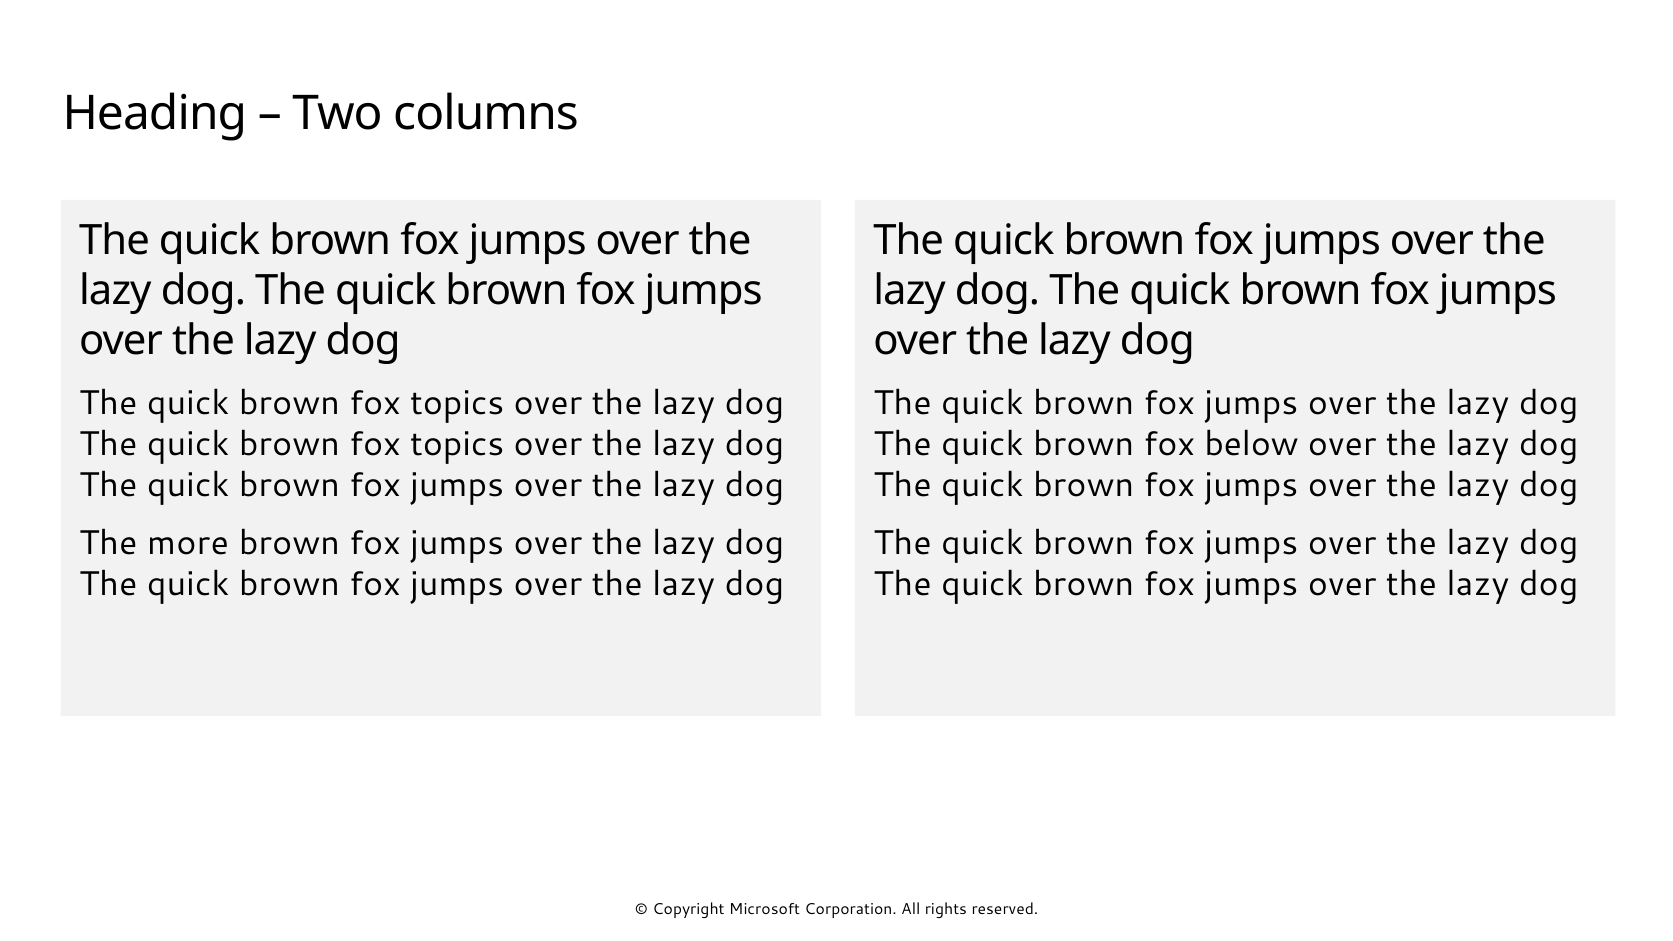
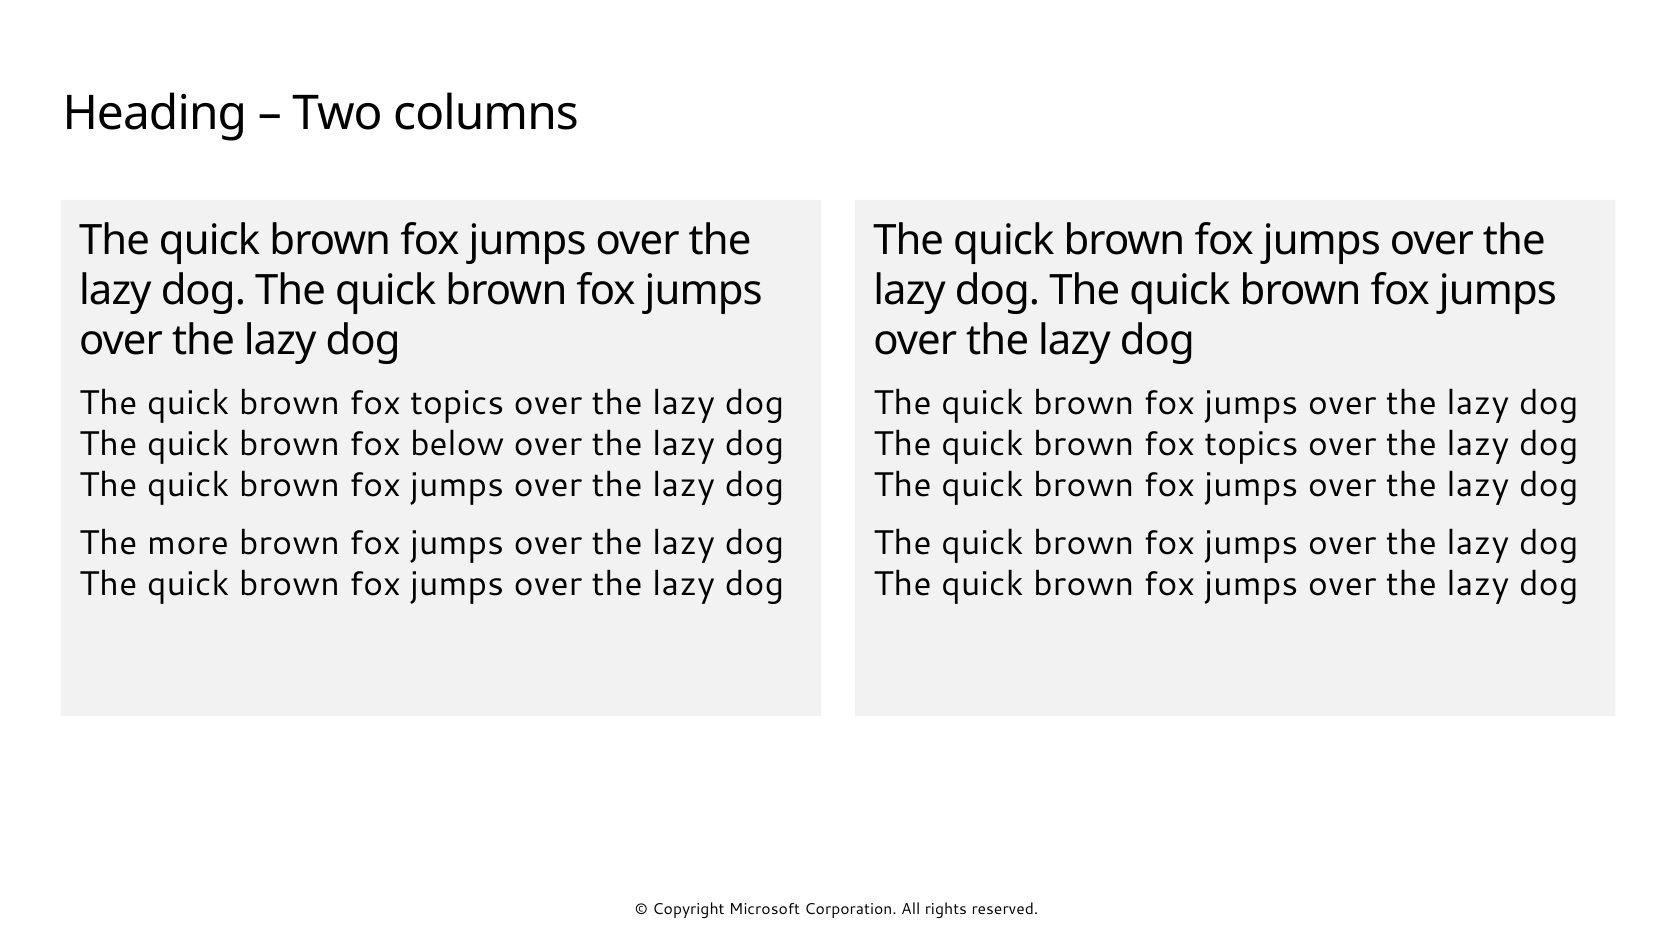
topics at (457, 444): topics -> below
below at (1252, 444): below -> topics
